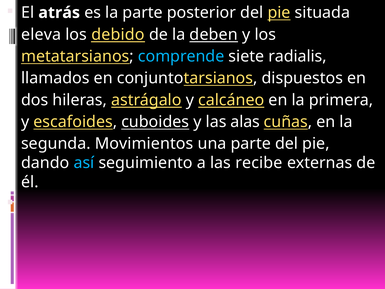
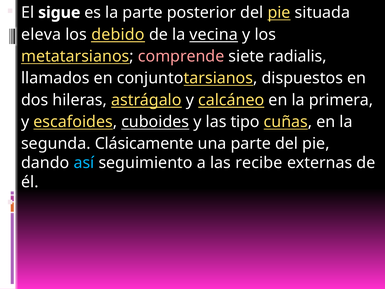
atrás: atrás -> sigue
deben: deben -> vecina
comprende colour: light blue -> pink
alas: alas -> tipo
Movimientos: Movimientos -> Clásicamente
